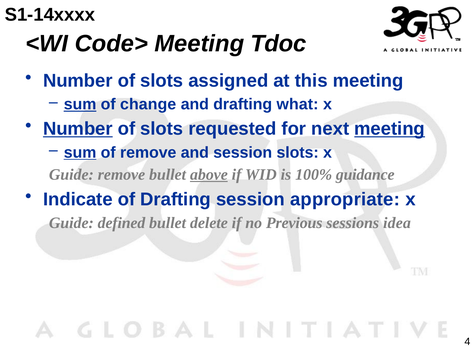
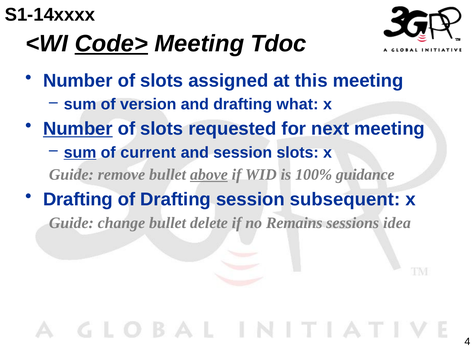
Code> underline: none -> present
sum at (80, 104) underline: present -> none
change: change -> version
meeting at (390, 129) underline: present -> none
of remove: remove -> current
Indicate at (78, 199): Indicate -> Drafting
appropriate: appropriate -> subsequent
defined: defined -> change
Previous: Previous -> Remains
